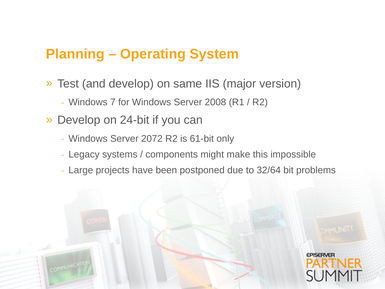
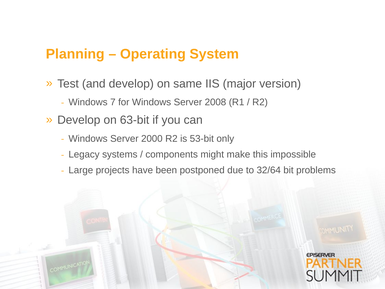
24-bit: 24-bit -> 63-bit
2072: 2072 -> 2000
61-bit: 61-bit -> 53-bit
